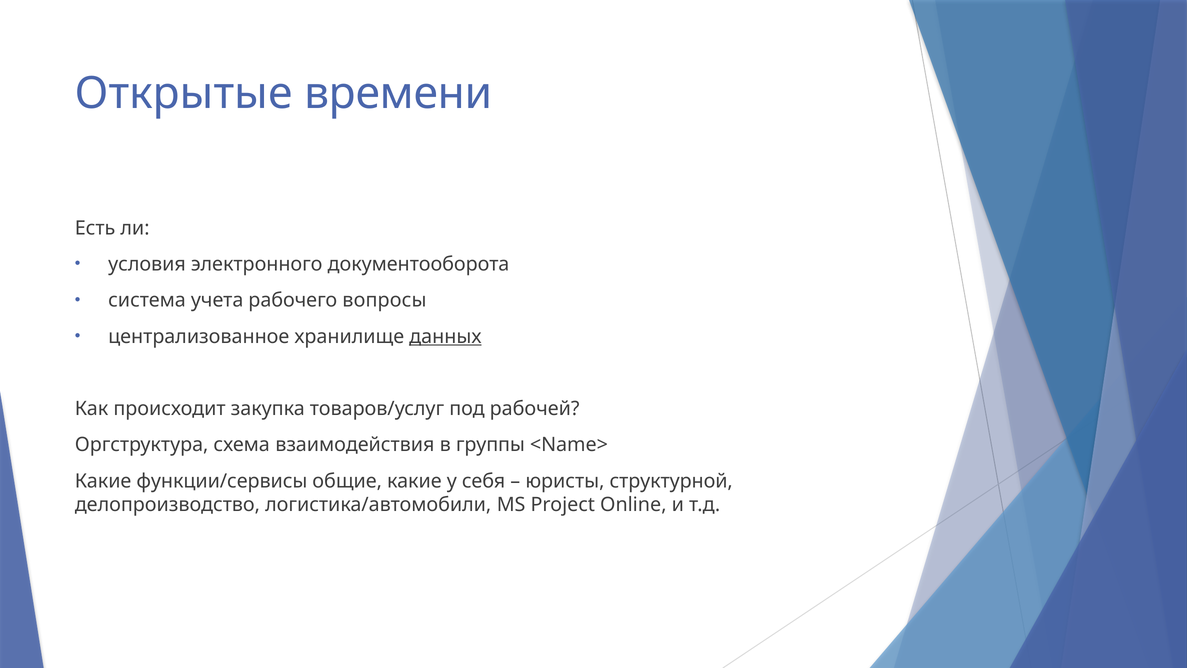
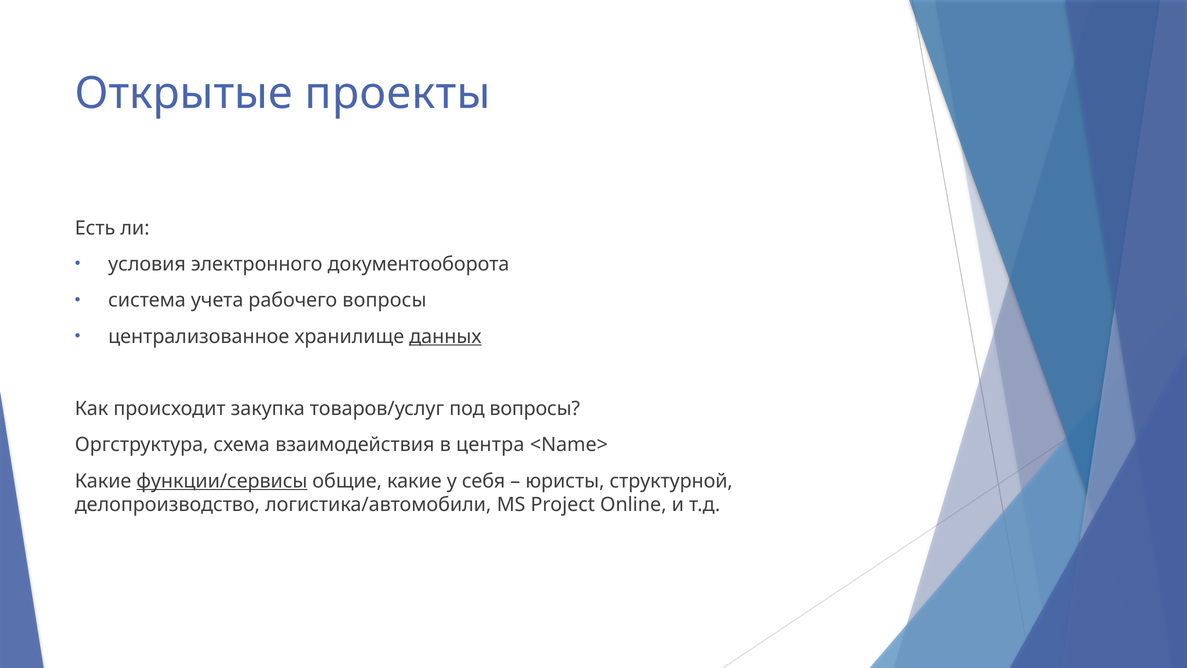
времени: времени -> проекты
под рабочей: рабочей -> вопросы
группы: группы -> центра
функции/сервисы underline: none -> present
